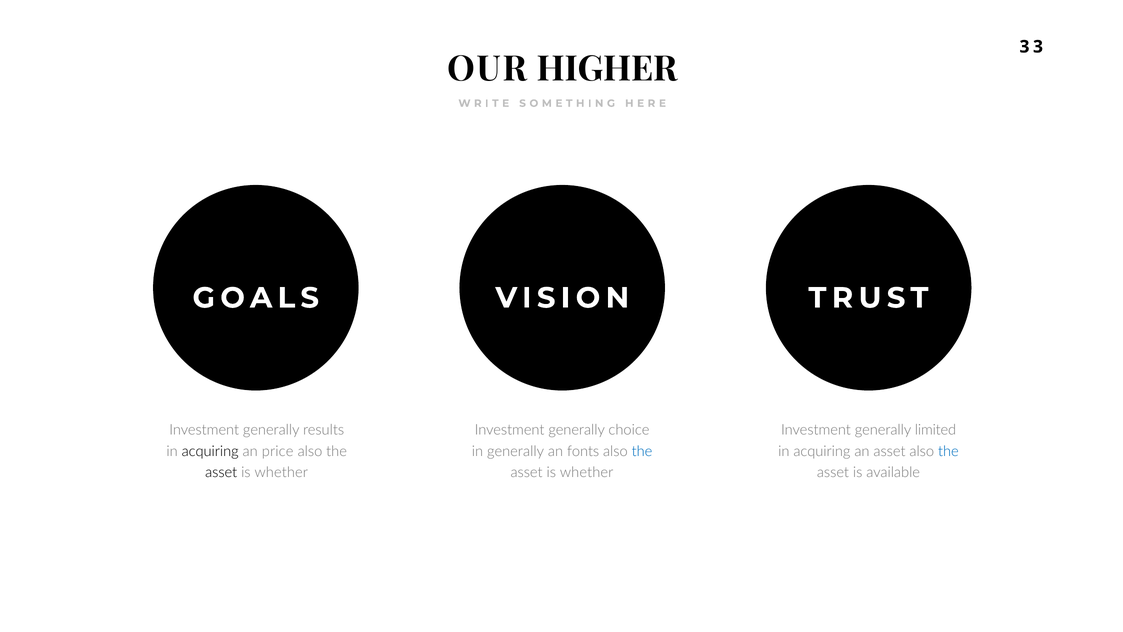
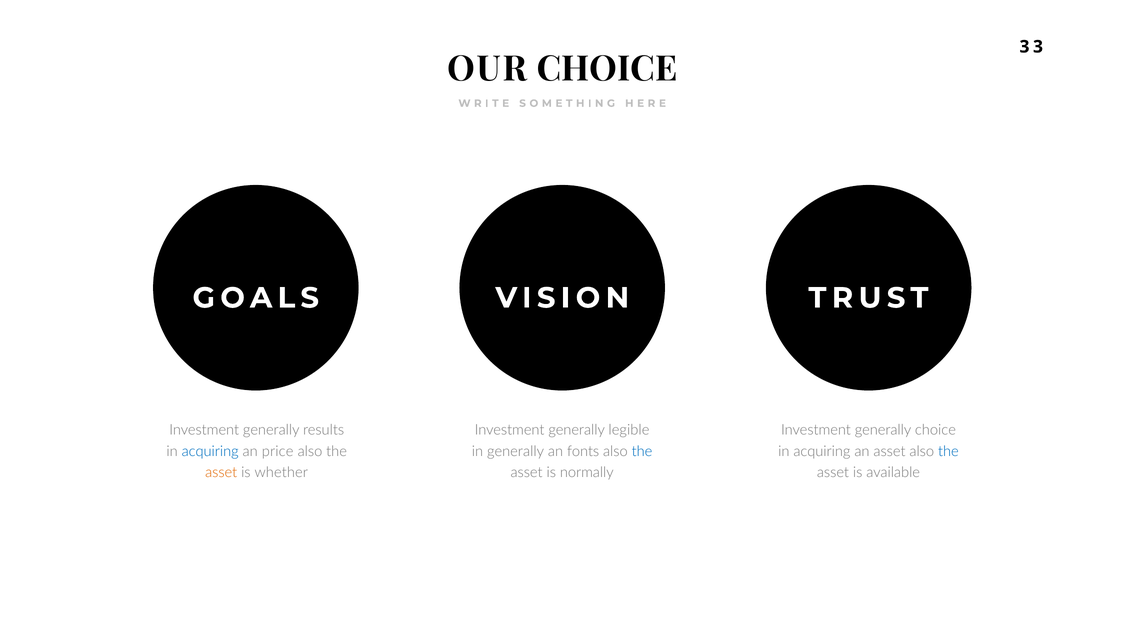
OUR HIGHER: HIGHER -> CHOICE
choice: choice -> legible
generally limited: limited -> choice
acquiring at (210, 451) colour: black -> blue
asset at (221, 472) colour: black -> orange
whether at (587, 472): whether -> normally
